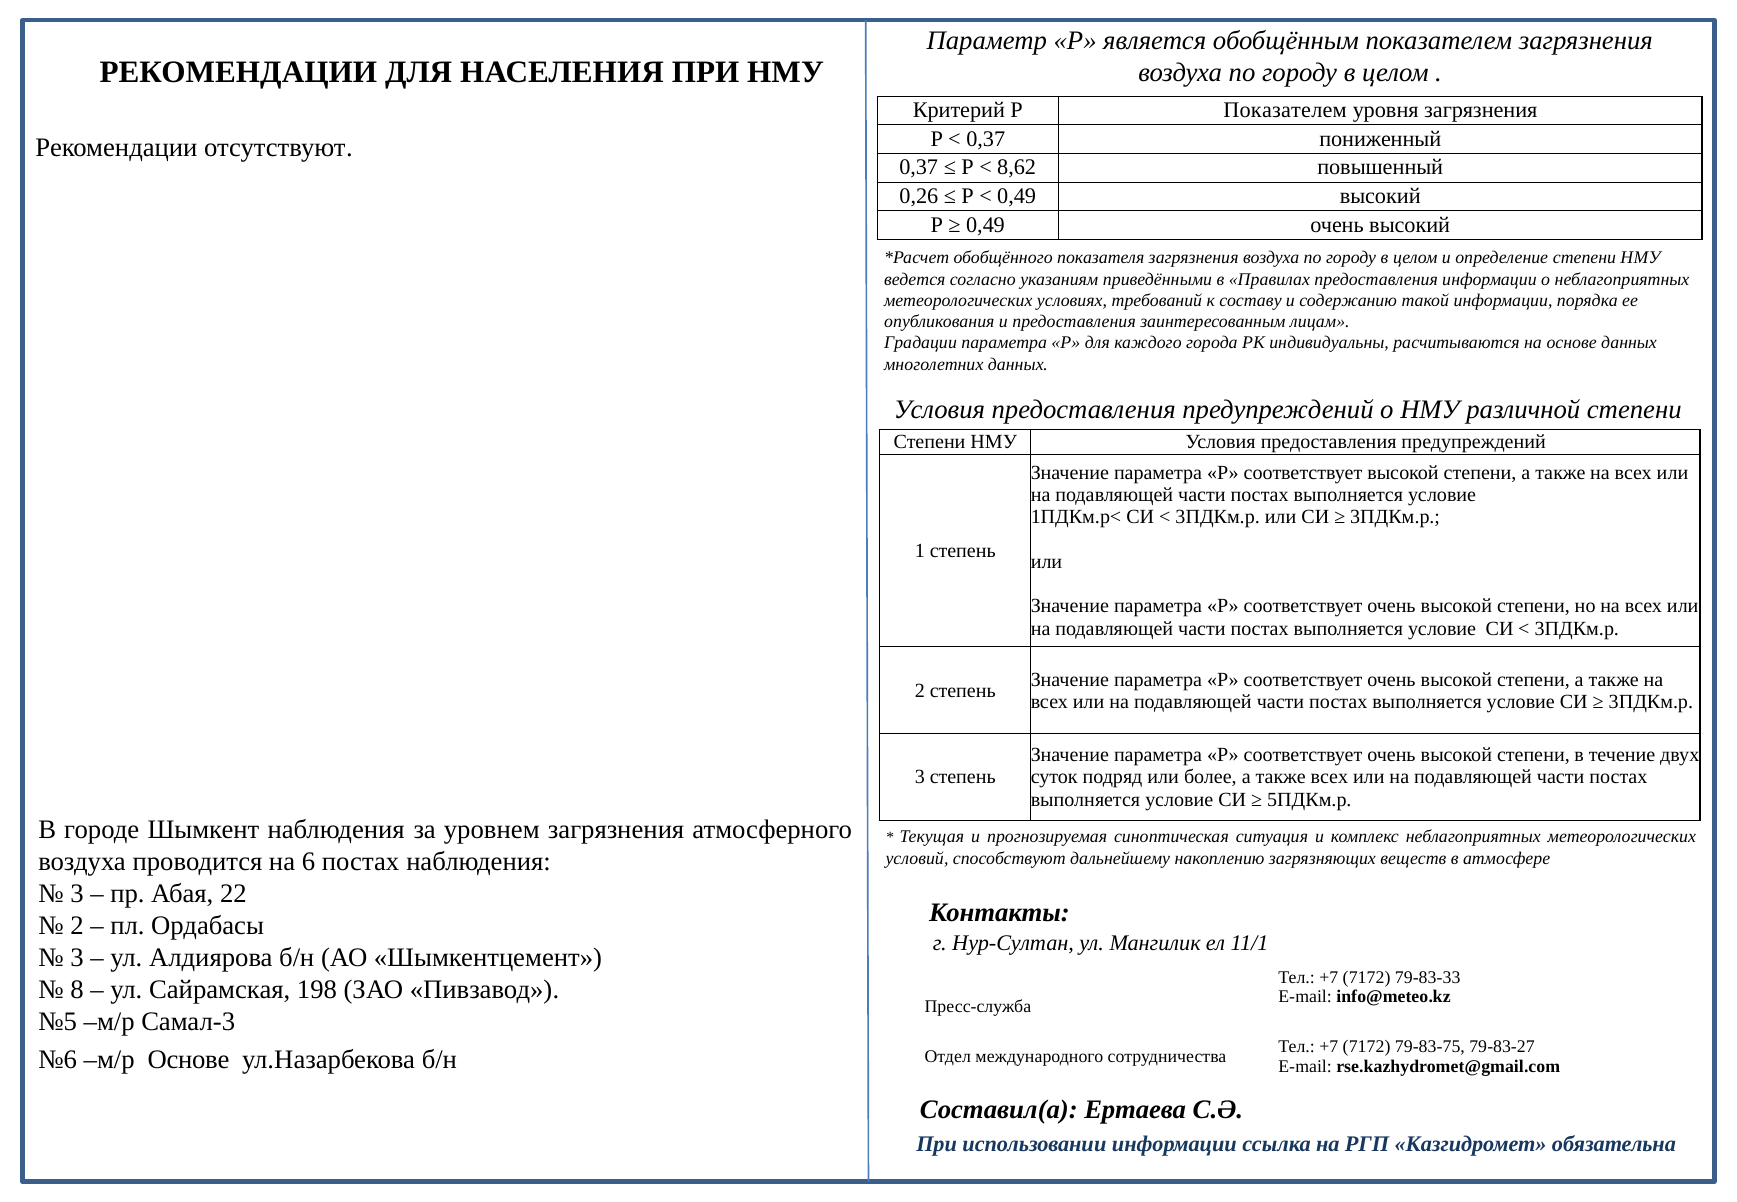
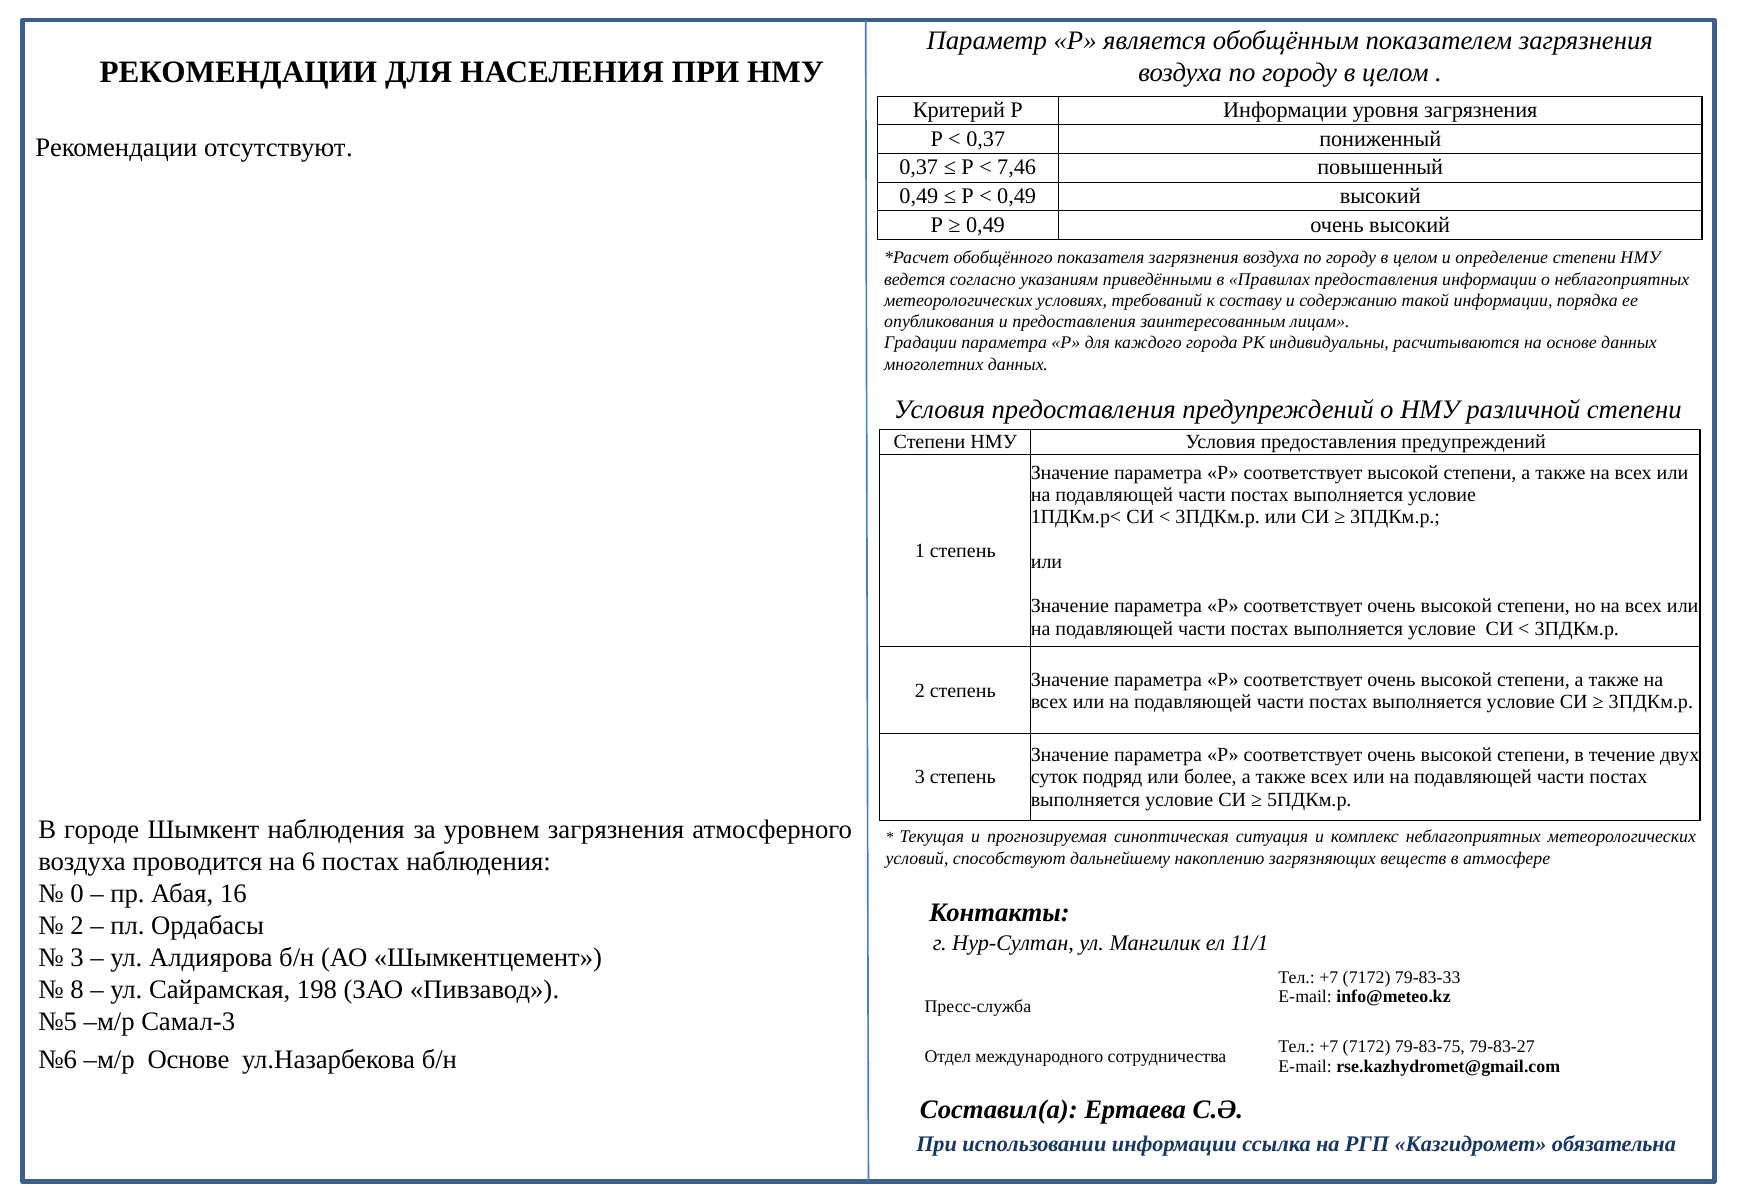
Р Показателем: Показателем -> Информации
8,62: 8,62 -> 7,46
0,26 at (919, 196): 0,26 -> 0,49
3 at (77, 894): 3 -> 0
22: 22 -> 16
